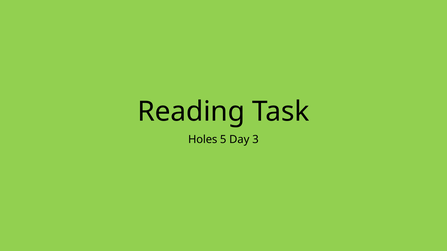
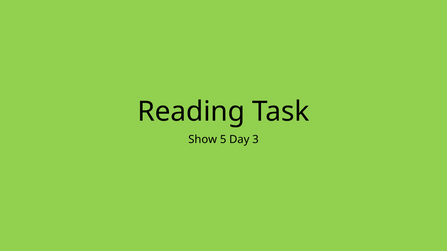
Holes: Holes -> Show
